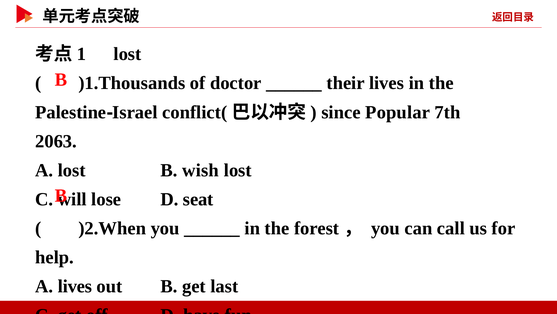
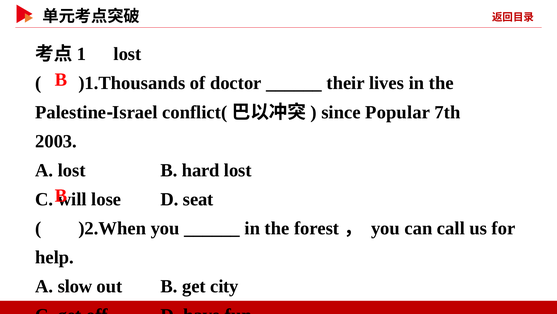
2063: 2063 -> 2003
wish: wish -> hard
A lives: lives -> slow
last: last -> city
